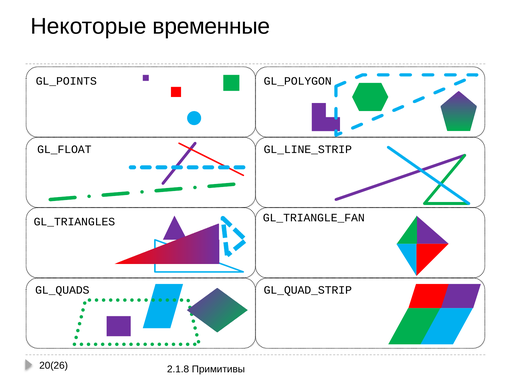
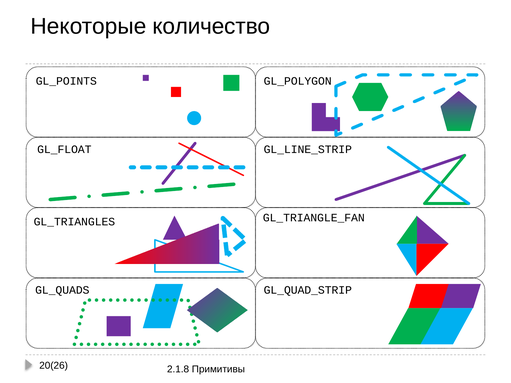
временные: временные -> количество
